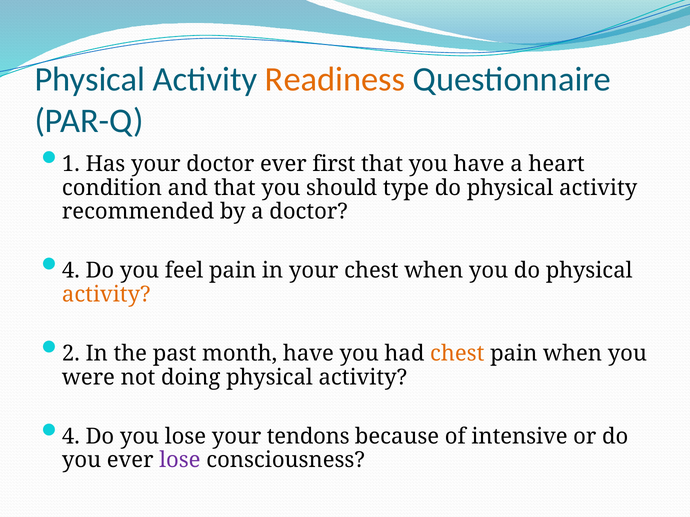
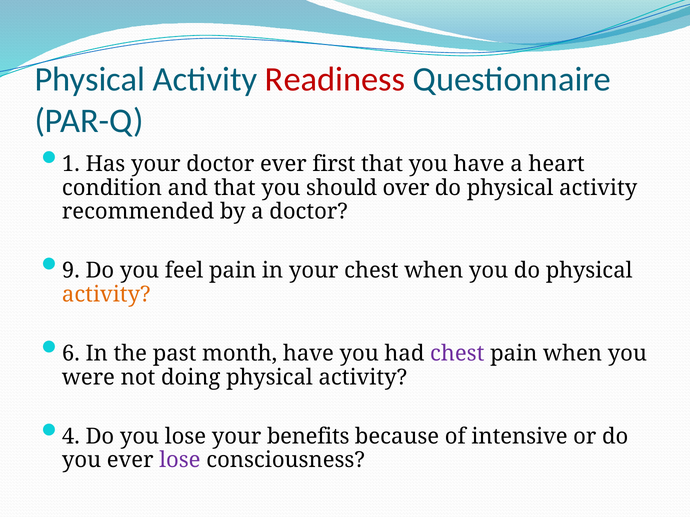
Readiness colour: orange -> red
type: type -> over
4 at (71, 271): 4 -> 9
2: 2 -> 6
chest at (457, 354) colour: orange -> purple
tendons: tendons -> benefits
